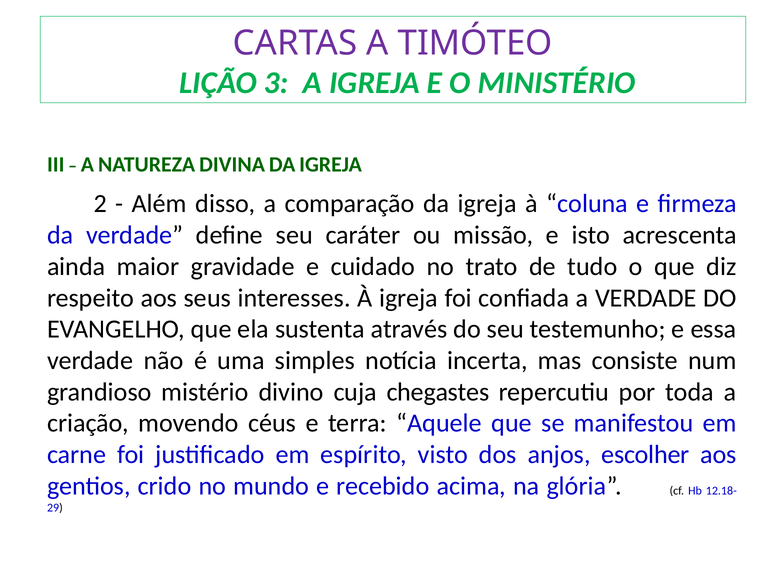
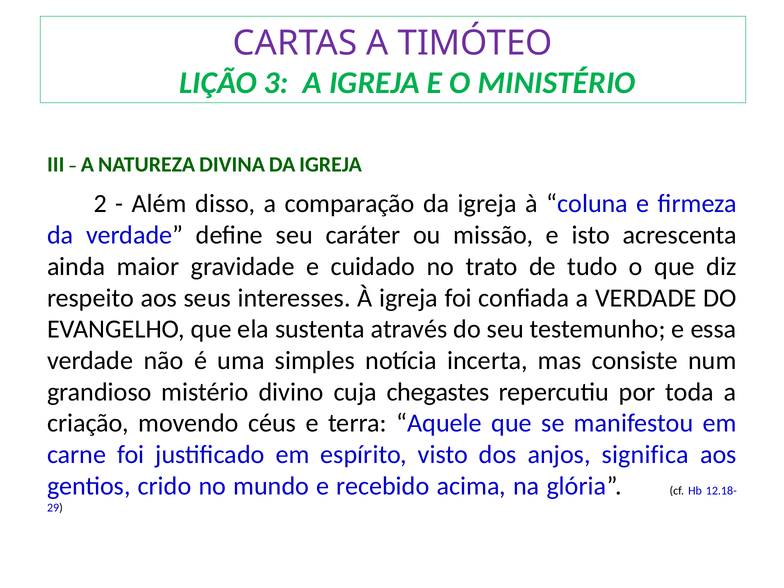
escolher: escolher -> significa
